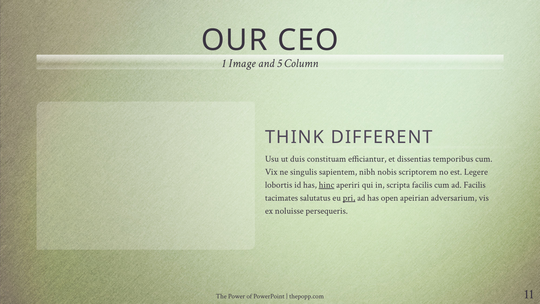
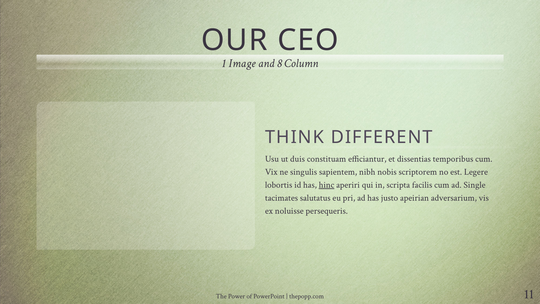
5: 5 -> 8
ad Facilis: Facilis -> Single
pri underline: present -> none
open: open -> justo
